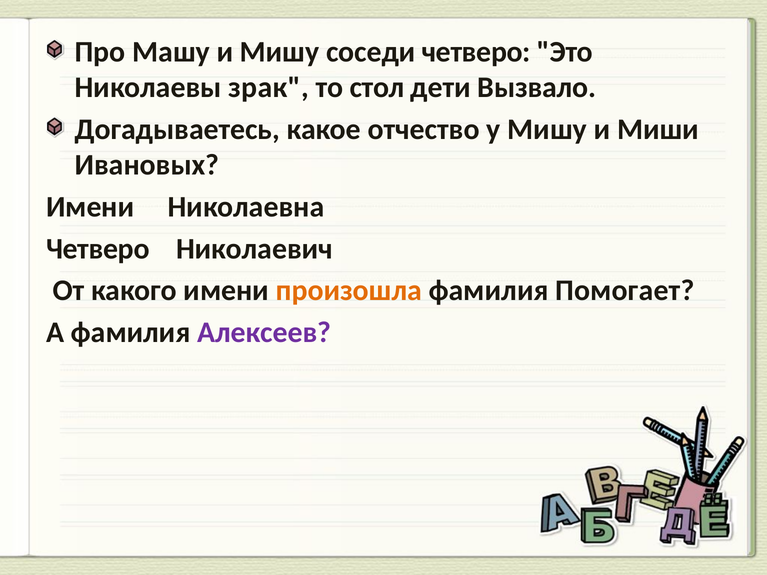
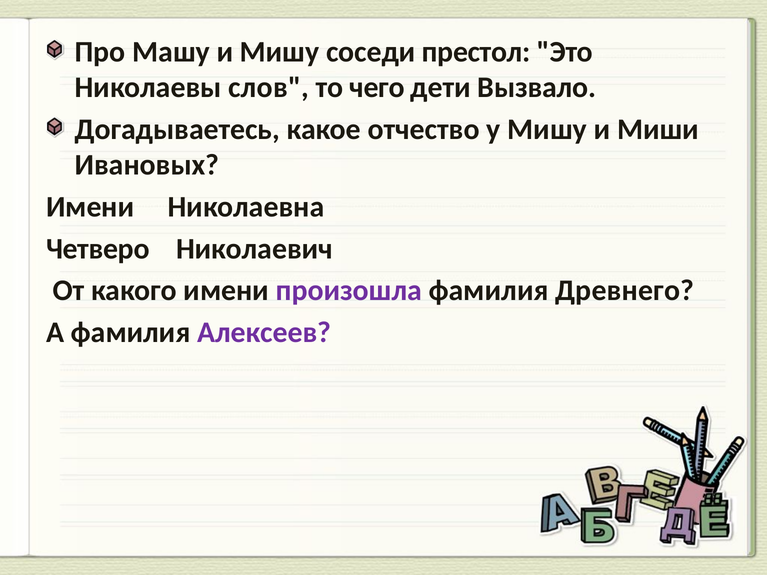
соседи четверо: четверо -> престол
зрак: зрак -> слов
стол: стол -> чего
произошла colour: orange -> purple
Помогает: Помогает -> Древнего
